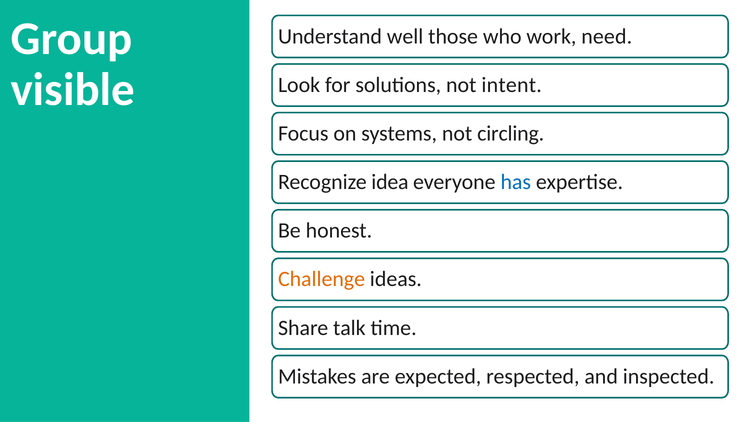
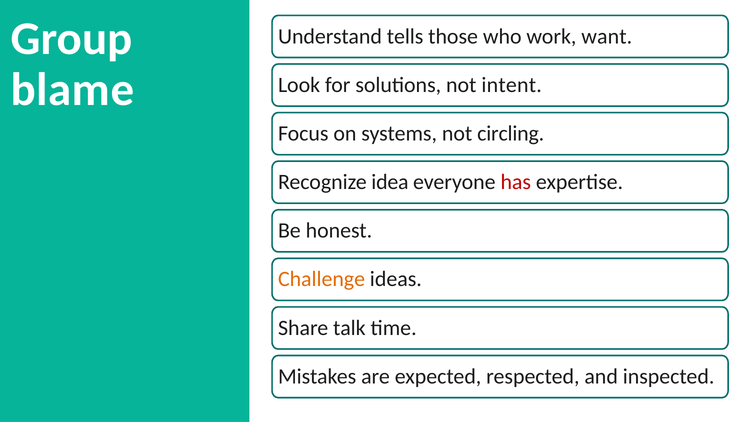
well: well -> tells
need: need -> want
visible: visible -> blame
has colour: blue -> red
